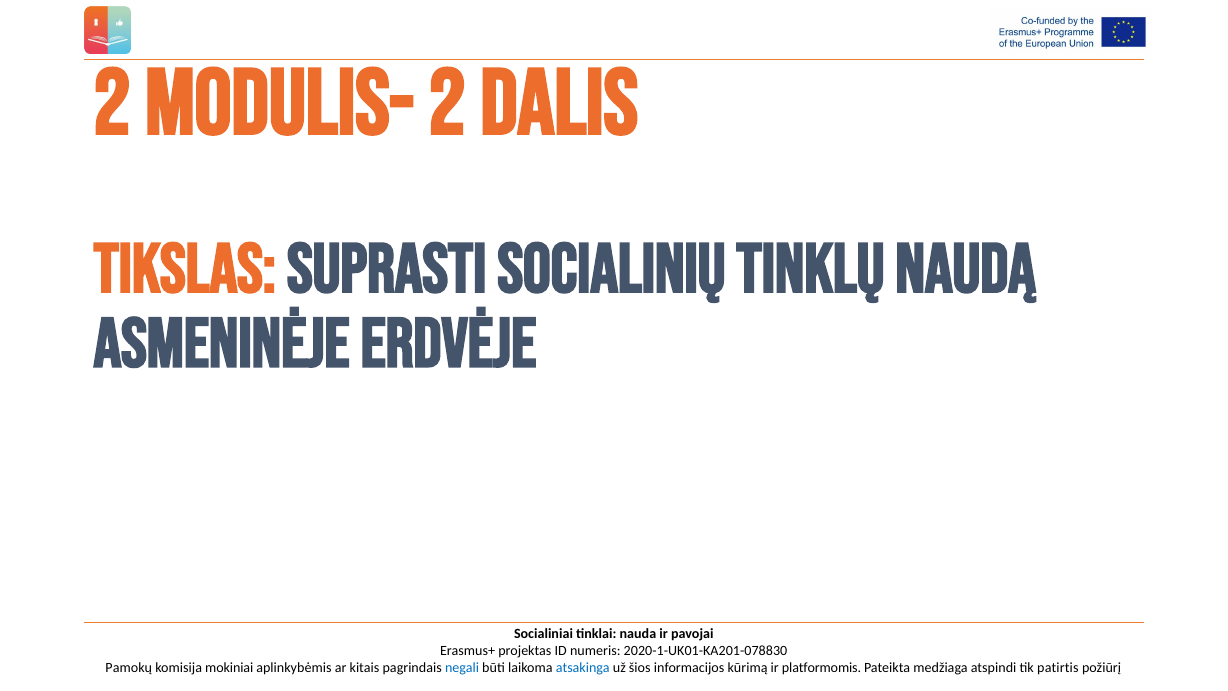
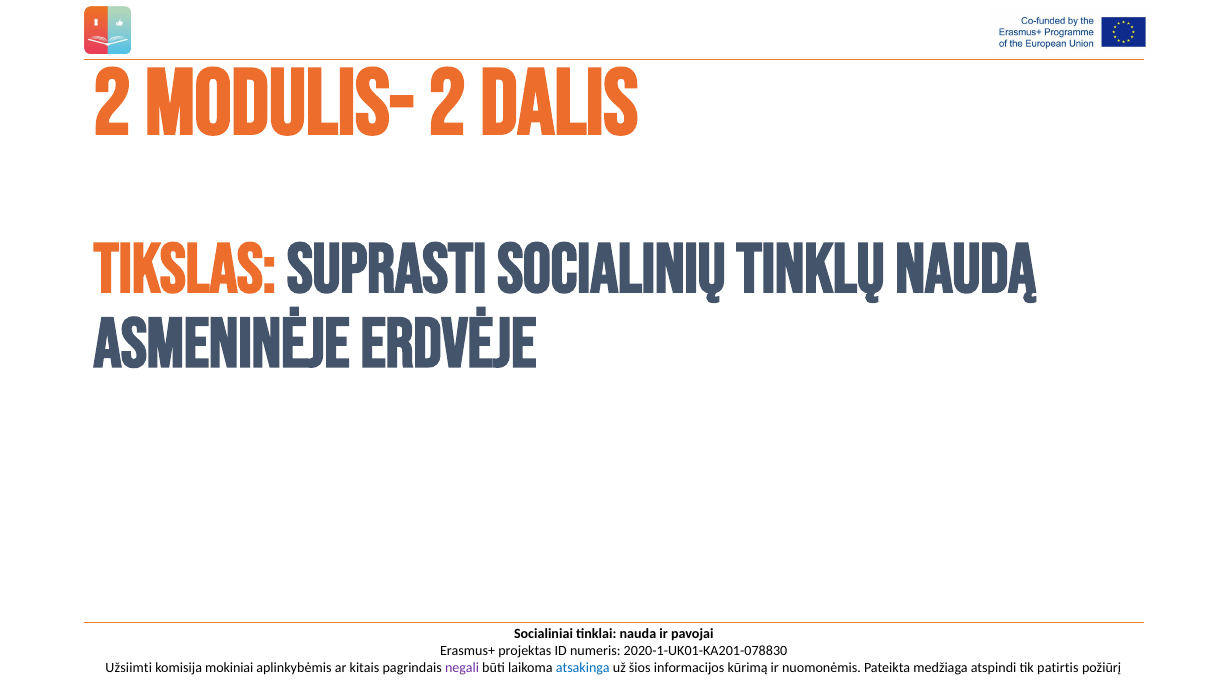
Pamokų: Pamokų -> Užsiimti
negali colour: blue -> purple
platformomis: platformomis -> nuomonėmis
